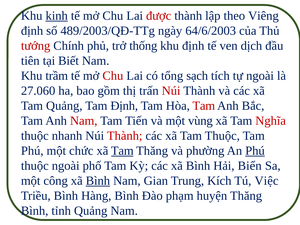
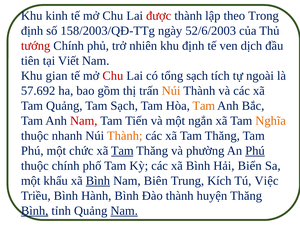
kinh underline: present -> none
Viêng: Viêng -> Trong
489/2003/QĐ-TTg: 489/2003/QĐ-TTg -> 158/2003/QĐ-TTg
64/6/2003: 64/6/2003 -> 52/6/2003
thống: thống -> nhiên
Biết: Biết -> Viết
trầm: trầm -> gian
27.060: 27.060 -> 57.692
Núi at (171, 91) colour: red -> orange
Tam Định: Định -> Sạch
Tam at (204, 106) colour: red -> orange
vùng: vùng -> ngắn
Nghĩa colour: red -> orange
Thành at (125, 136) colour: red -> orange
các xã Tam Thuộc: Thuộc -> Thăng
thuộc ngoài: ngoài -> chính
công: công -> khẩu
Gian: Gian -> Biên
Hàng: Hàng -> Hành
Đào phạm: phạm -> thành
Bình at (35, 211) underline: none -> present
Nam at (124, 211) underline: none -> present
